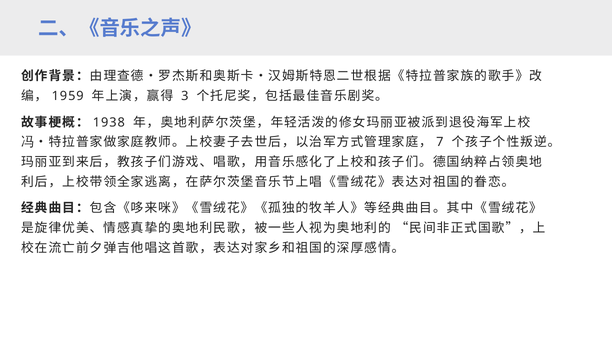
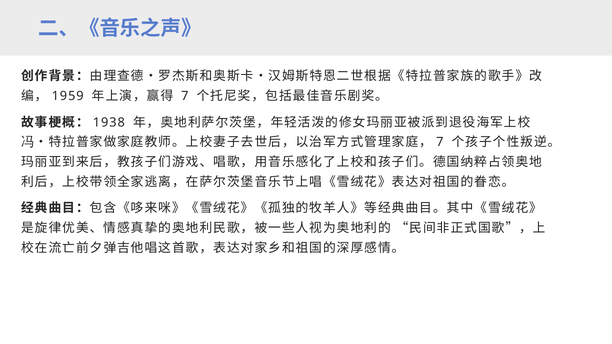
3 at (185, 96): 3 -> 7
